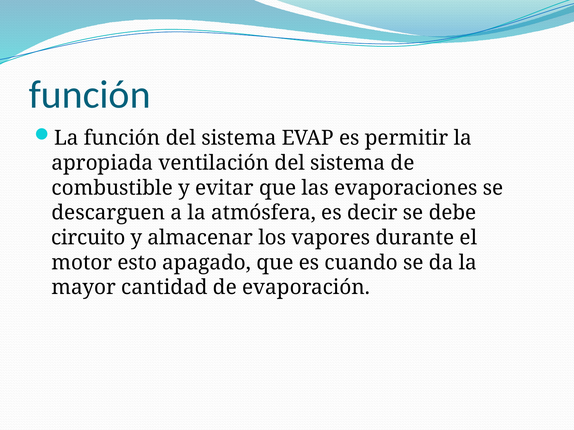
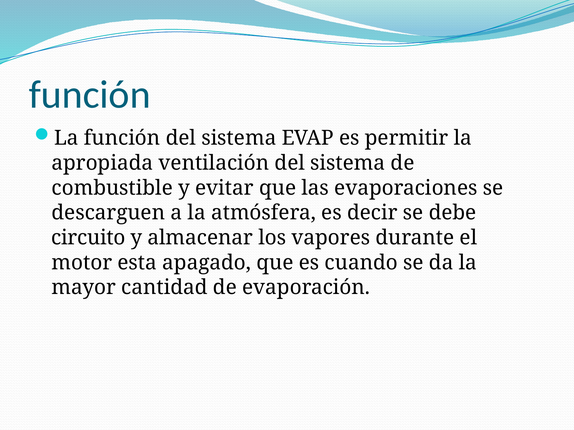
esto: esto -> esta
